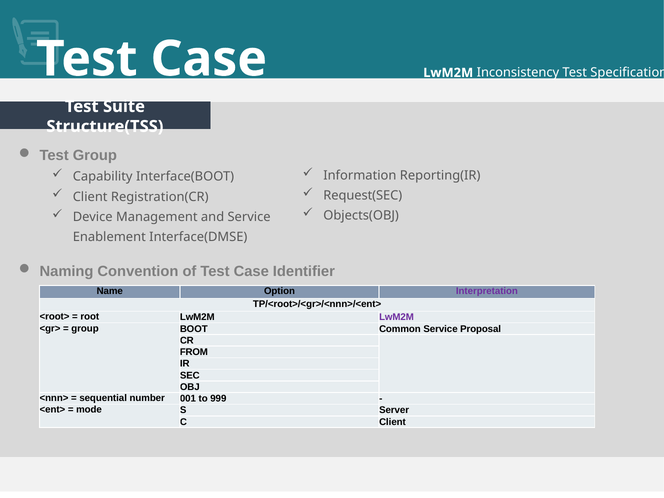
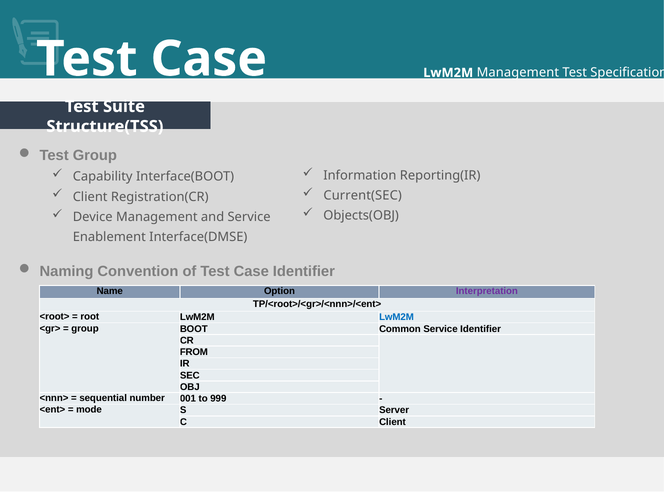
LwM2M Inconsistency: Inconsistency -> Management
Request(SEC: Request(SEC -> Current(SEC
LwM2M at (396, 317) colour: purple -> blue
Service Proposal: Proposal -> Identifier
